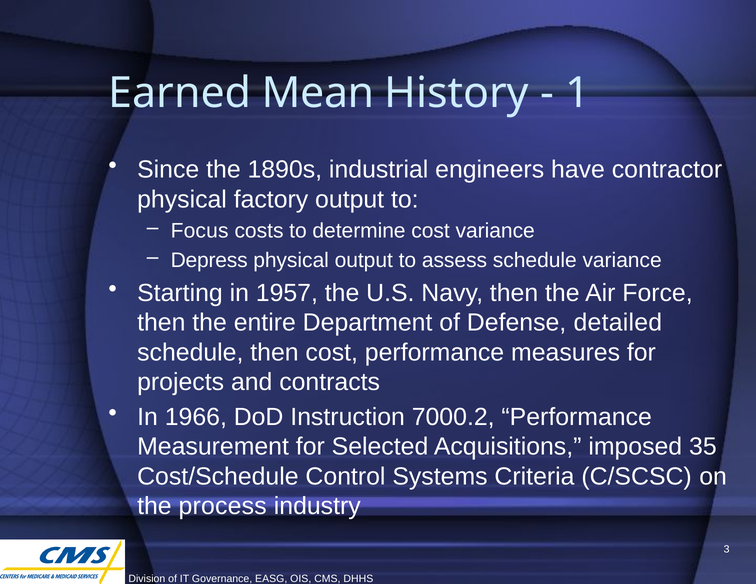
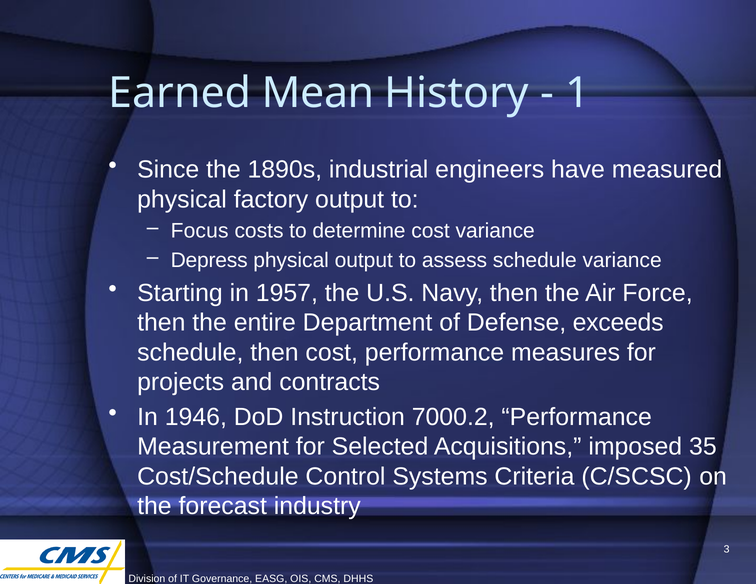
contractor: contractor -> measured
detailed: detailed -> exceeds
1966: 1966 -> 1946
process: process -> forecast
